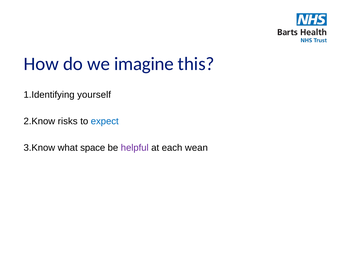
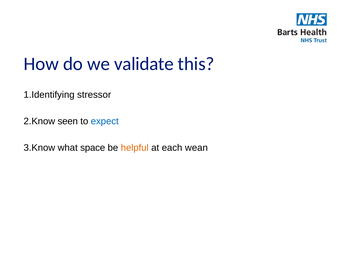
imagine: imagine -> validate
yourself: yourself -> stressor
risks: risks -> seen
helpful colour: purple -> orange
